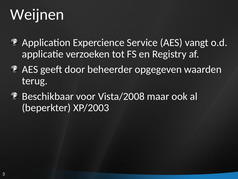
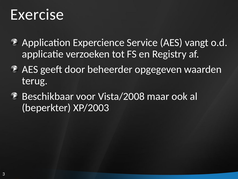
Weijnen: Weijnen -> Exercise
